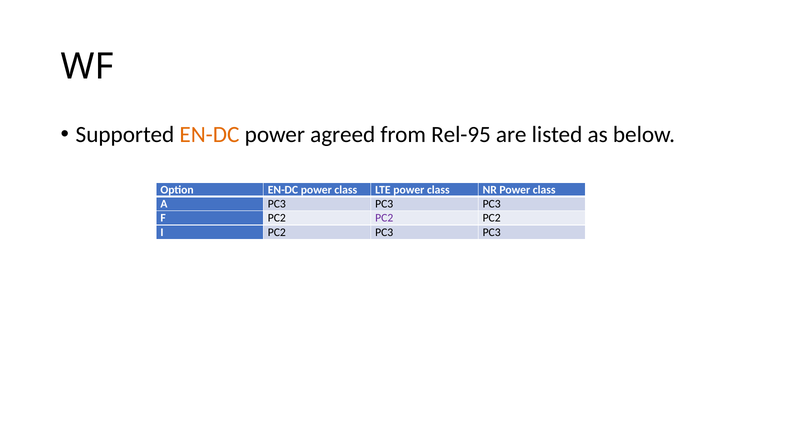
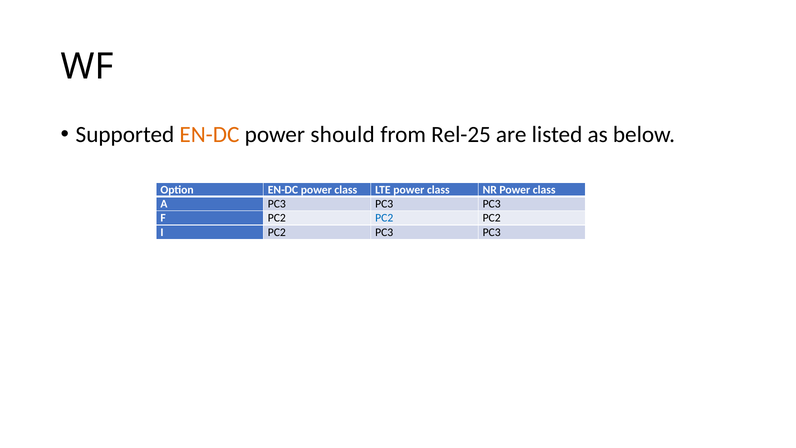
agreed: agreed -> should
Rel-95: Rel-95 -> Rel-25
PC2 at (384, 218) colour: purple -> blue
